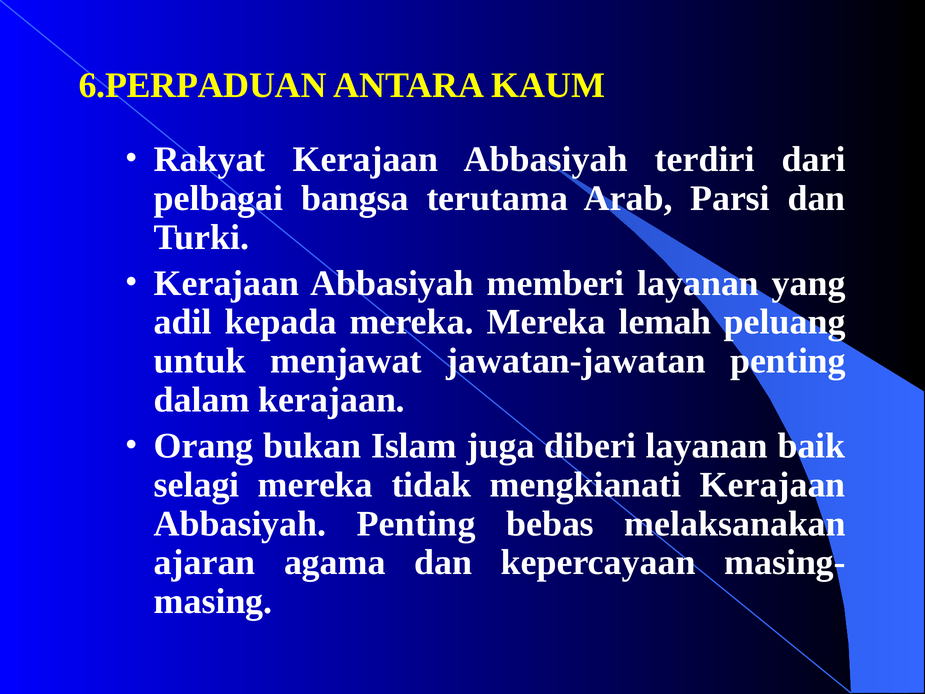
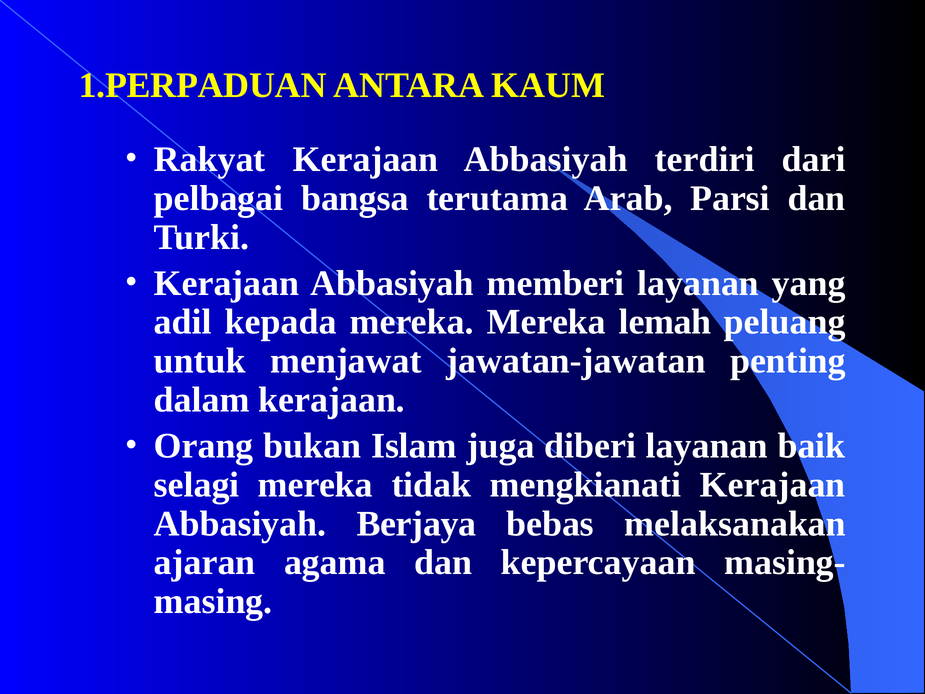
6.PERPADUAN: 6.PERPADUAN -> 1.PERPADUAN
Abbasiyah Penting: Penting -> Berjaya
